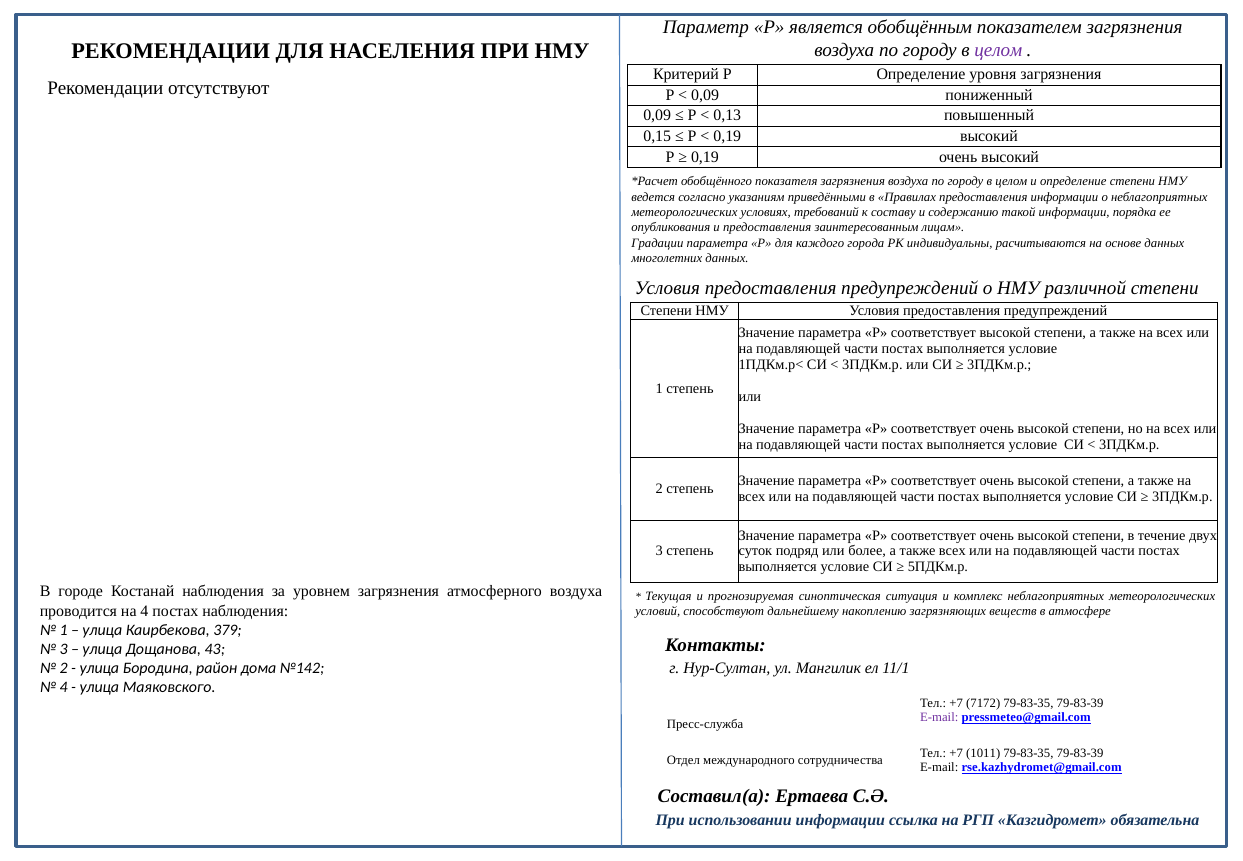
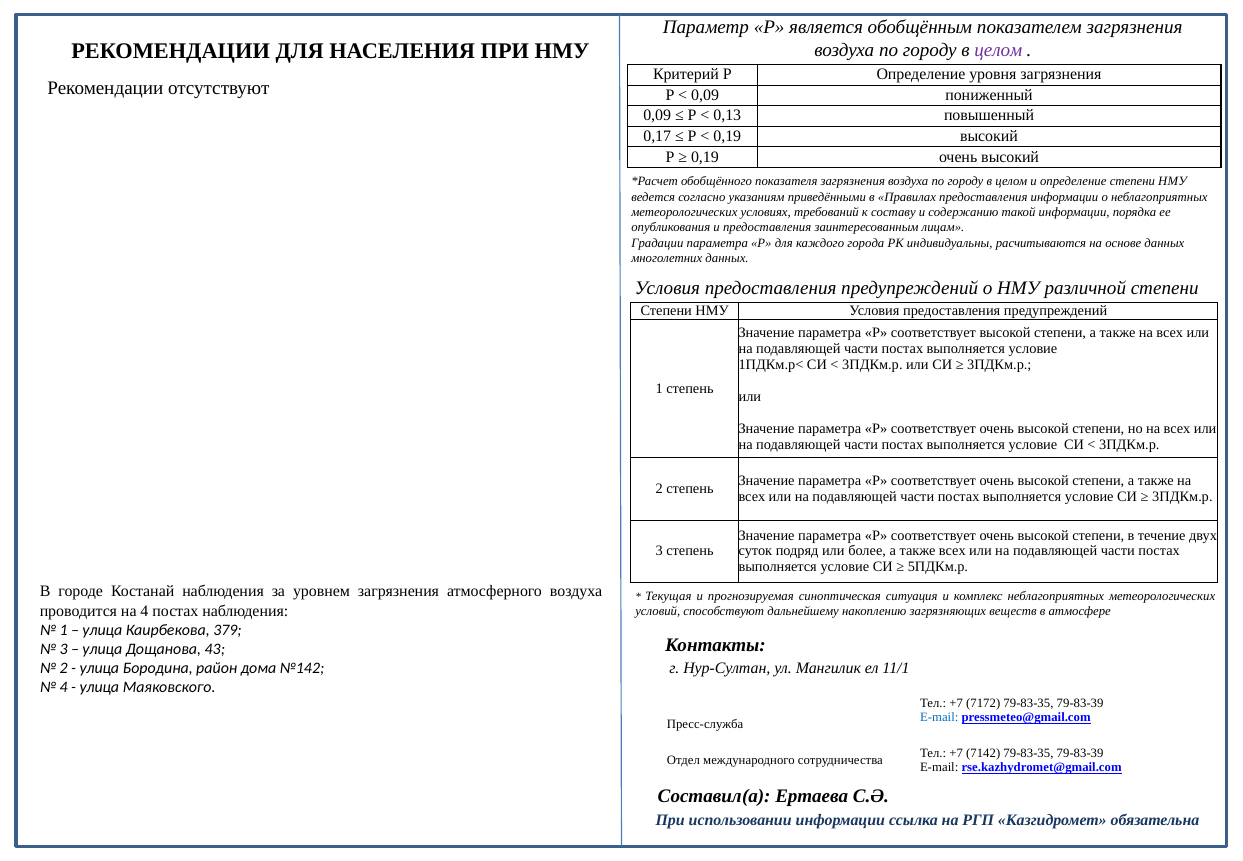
0,15: 0,15 -> 0,17
E-mail at (939, 717) colour: purple -> blue
1011: 1011 -> 7142
